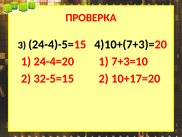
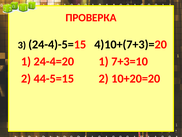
32-5=15: 32-5=15 -> 44-5=15
10+17=20: 10+17=20 -> 10+20=20
